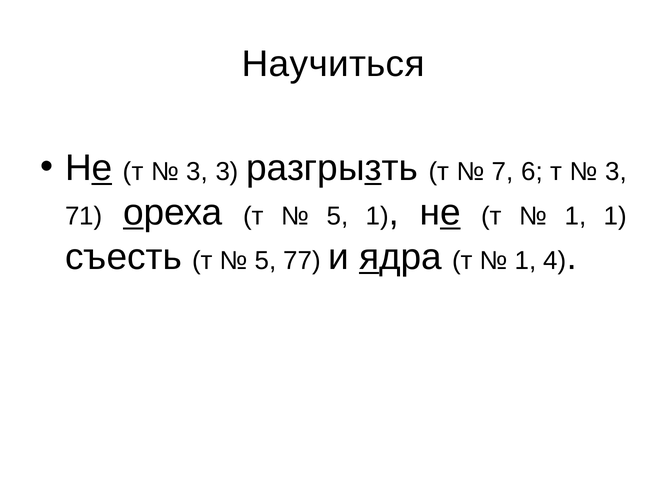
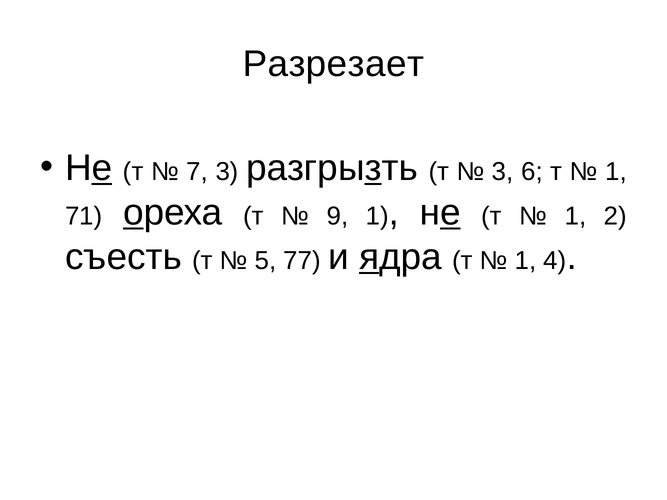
Научиться: Научиться -> Разрезает
3 at (197, 172): 3 -> 7
7 at (503, 172): 7 -> 3
3 at (616, 172): 3 -> 1
5 at (337, 216): 5 -> 9
1 1: 1 -> 2
